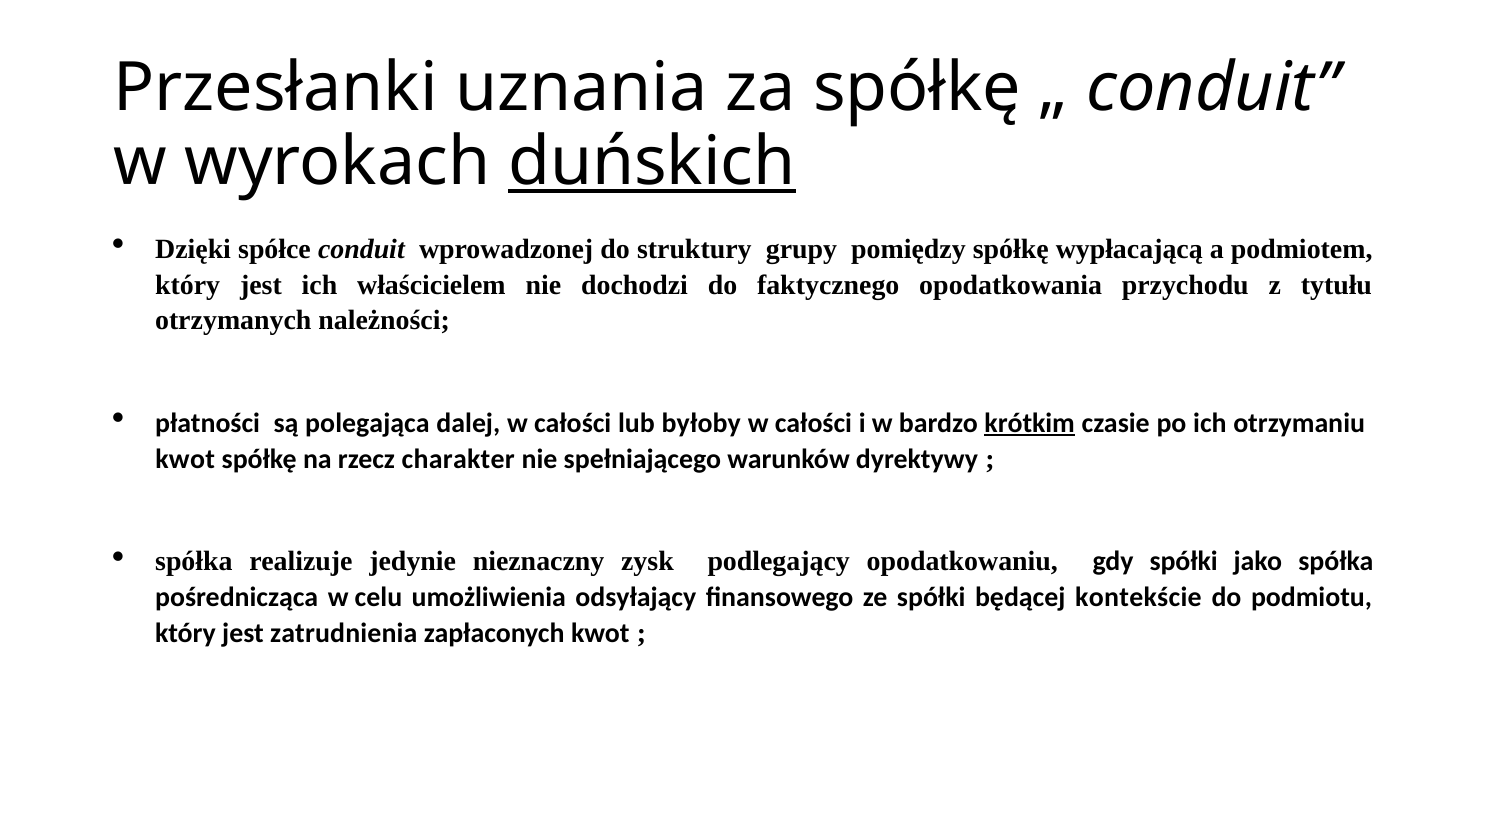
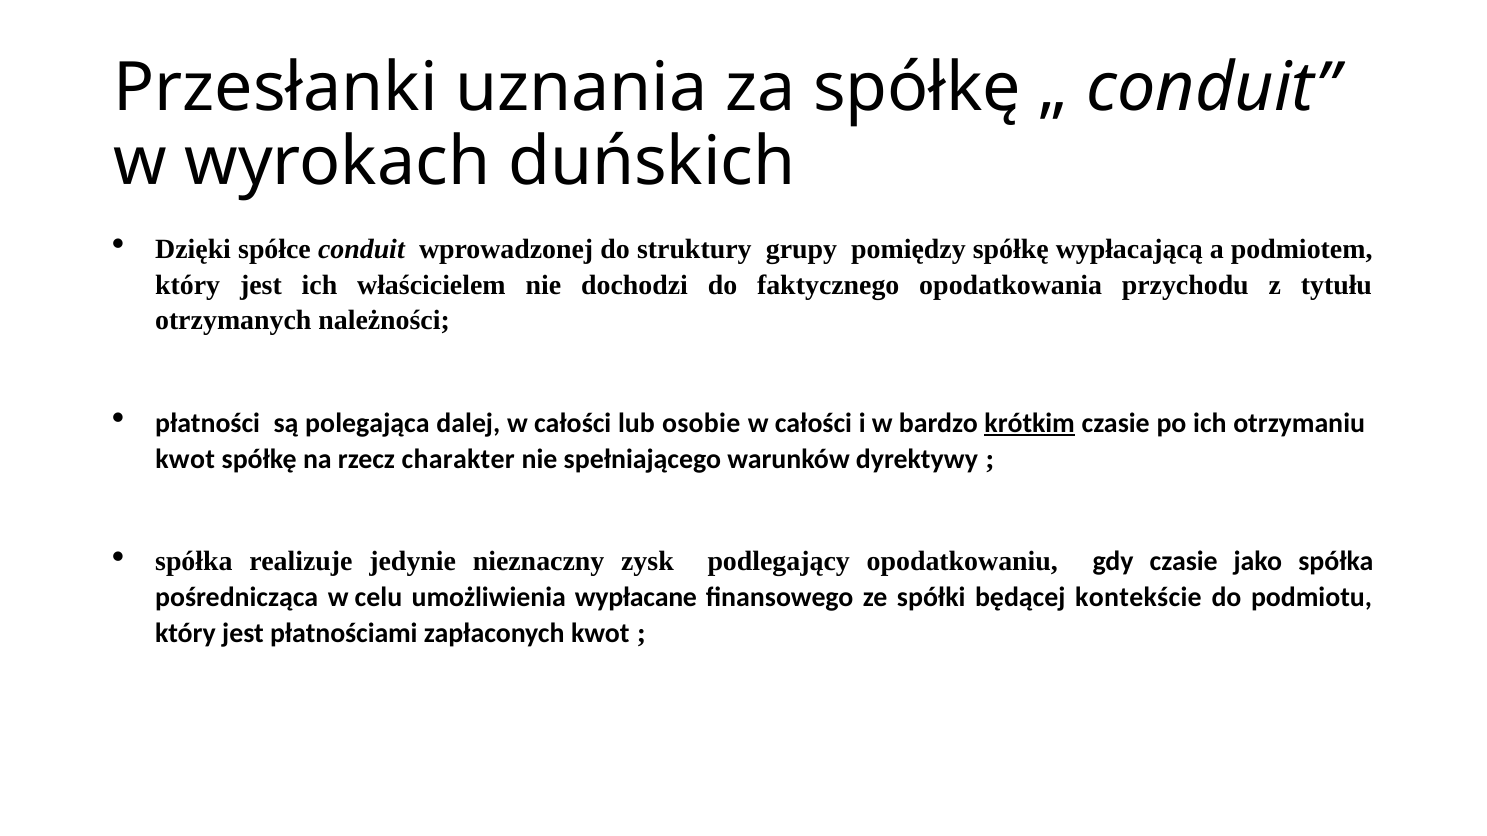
duńskich underline: present -> none
byłoby: byłoby -> osobie
gdy spółki: spółki -> czasie
odsyłający: odsyłający -> wypłacane
zatrudnienia: zatrudnienia -> płatnościami
